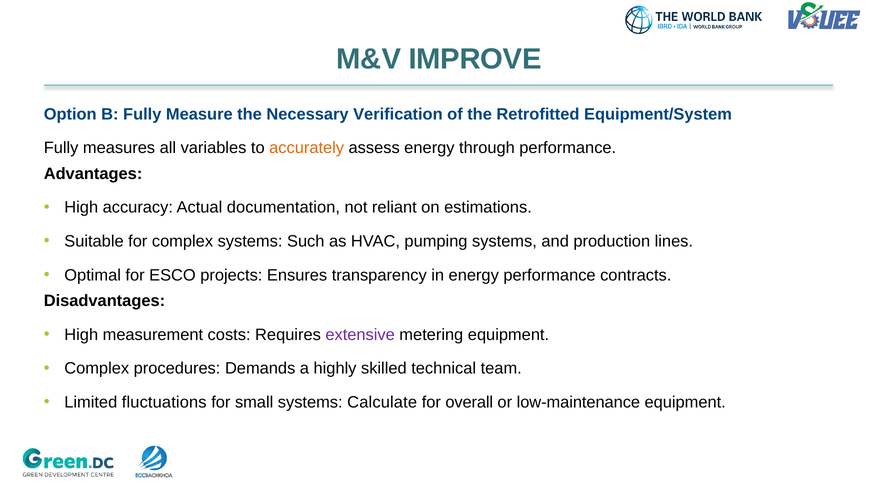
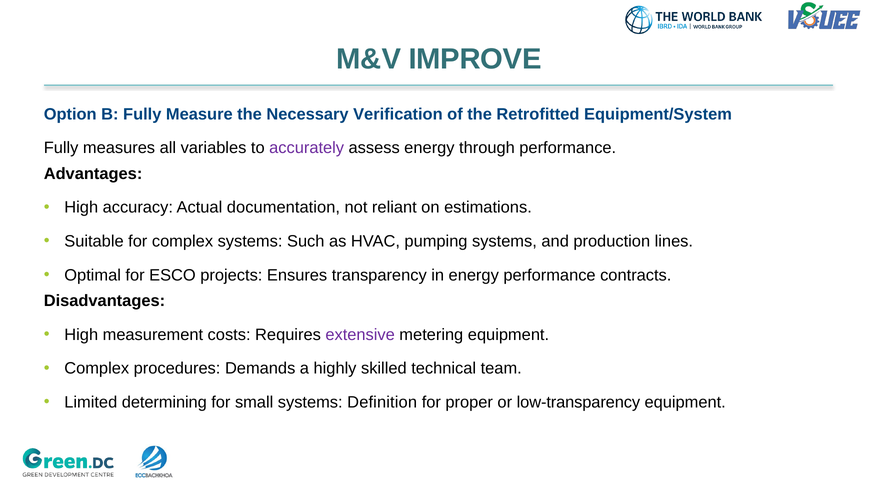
accurately colour: orange -> purple
fluctuations: fluctuations -> determining
Calculate: Calculate -> Definition
overall: overall -> proper
low-maintenance: low-maintenance -> low-transparency
